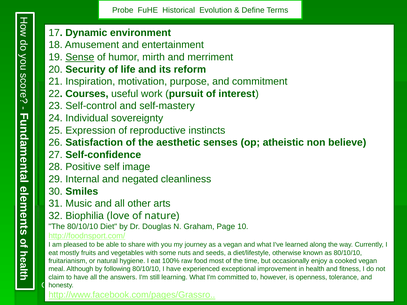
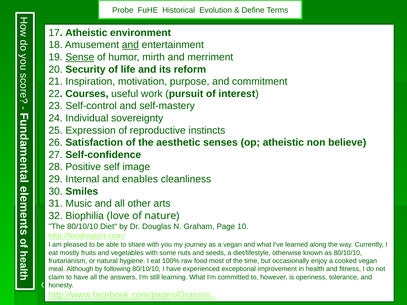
17 Dynamic: Dynamic -> Atheistic
and at (130, 45) underline: none -> present
negated: negated -> enables
